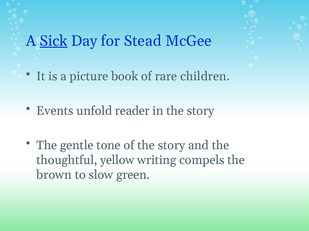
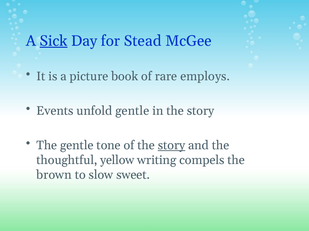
children: children -> employs
unfold reader: reader -> gentle
story at (171, 146) underline: none -> present
green: green -> sweet
